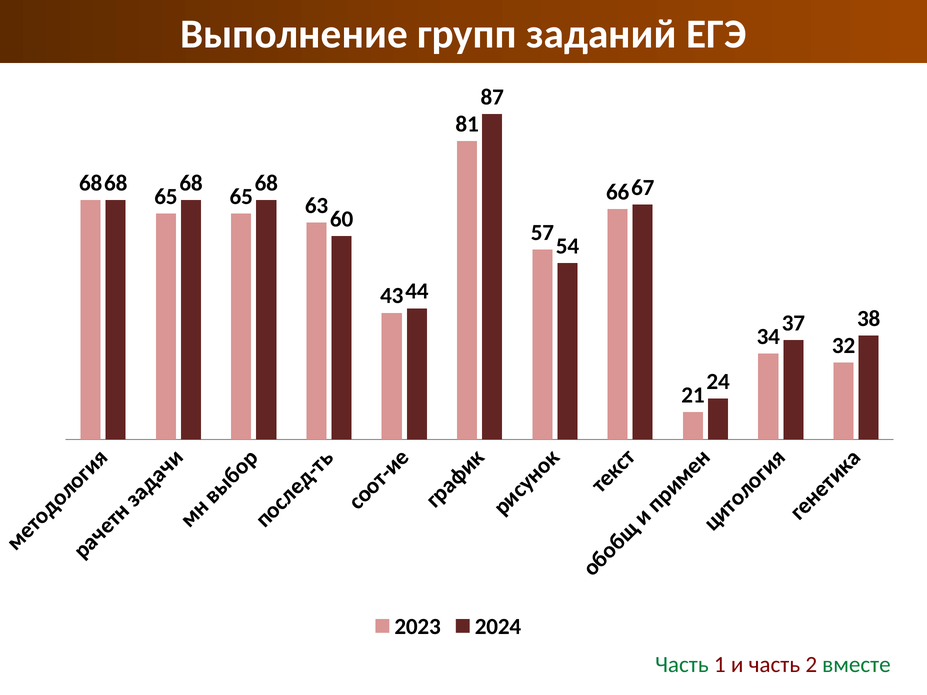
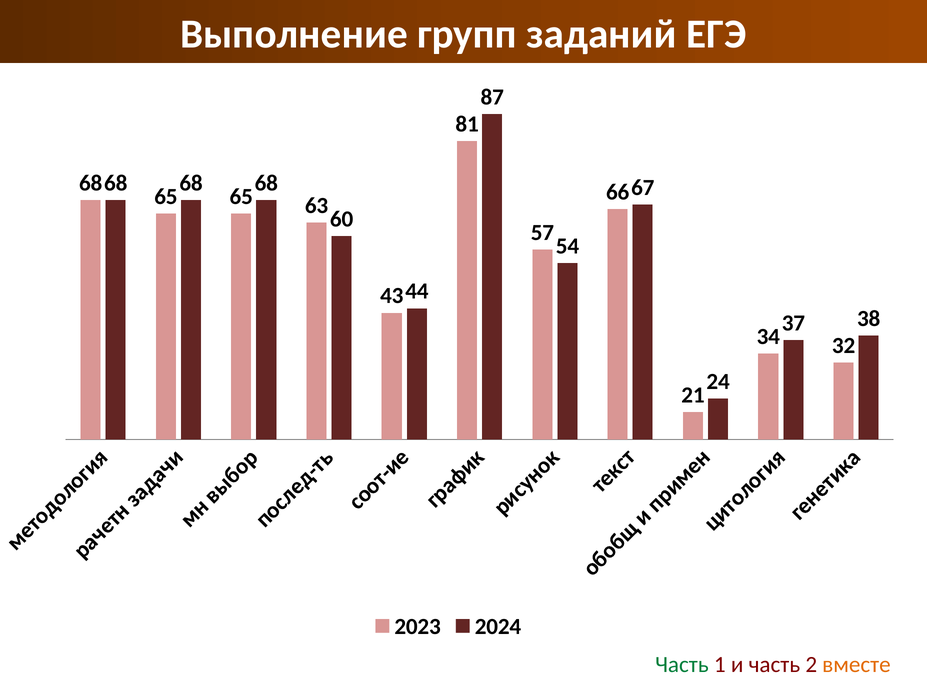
вместе colour: green -> orange
